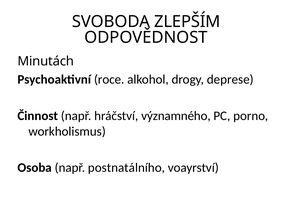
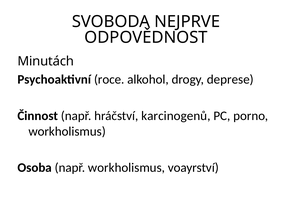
ZLEPŠÍM: ZLEPŠÍM -> NEJPRVE
významného: významného -> karcinogenů
např postnatálního: postnatálního -> workholismus
